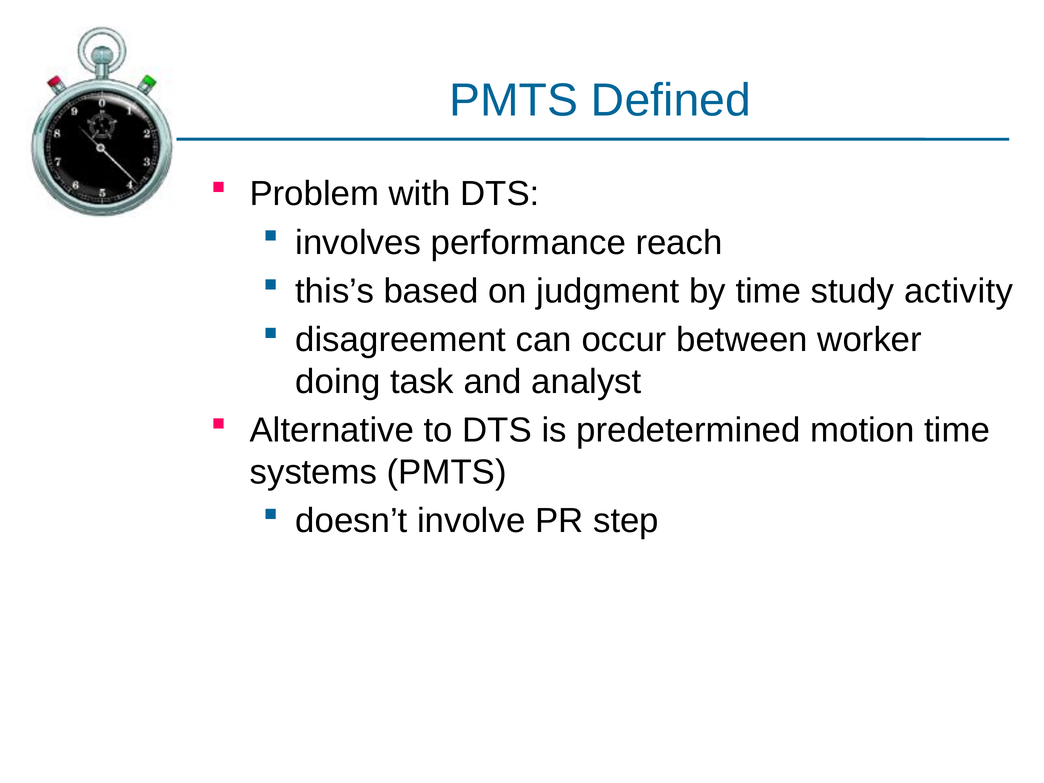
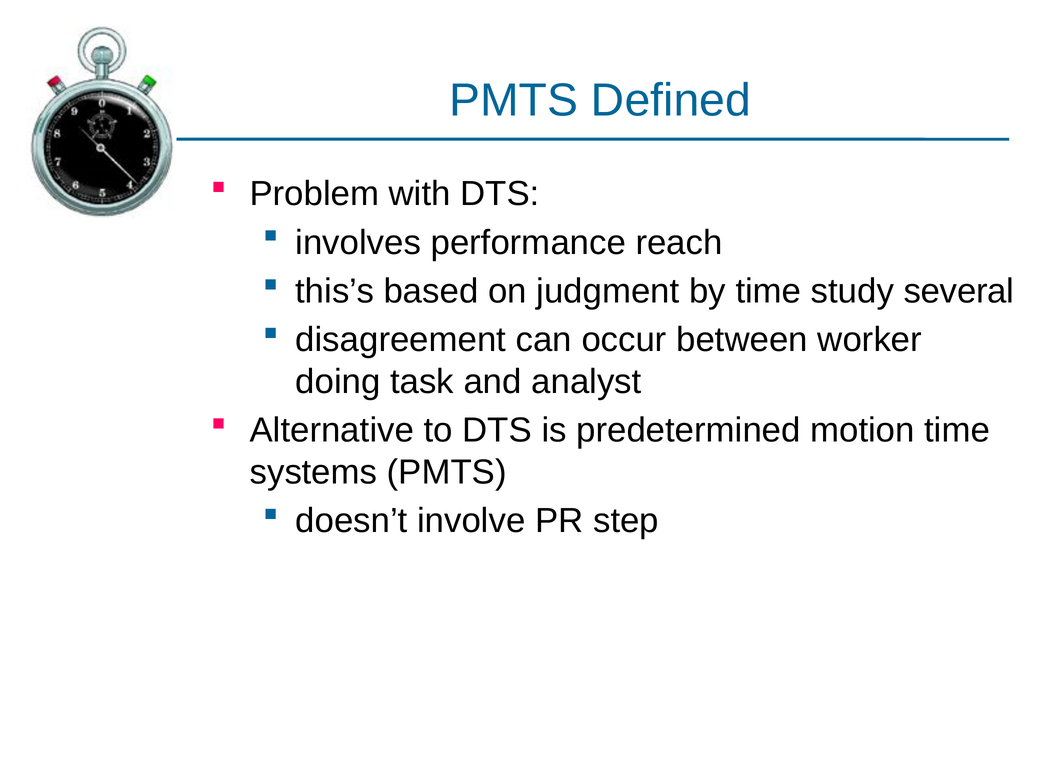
activity: activity -> several
